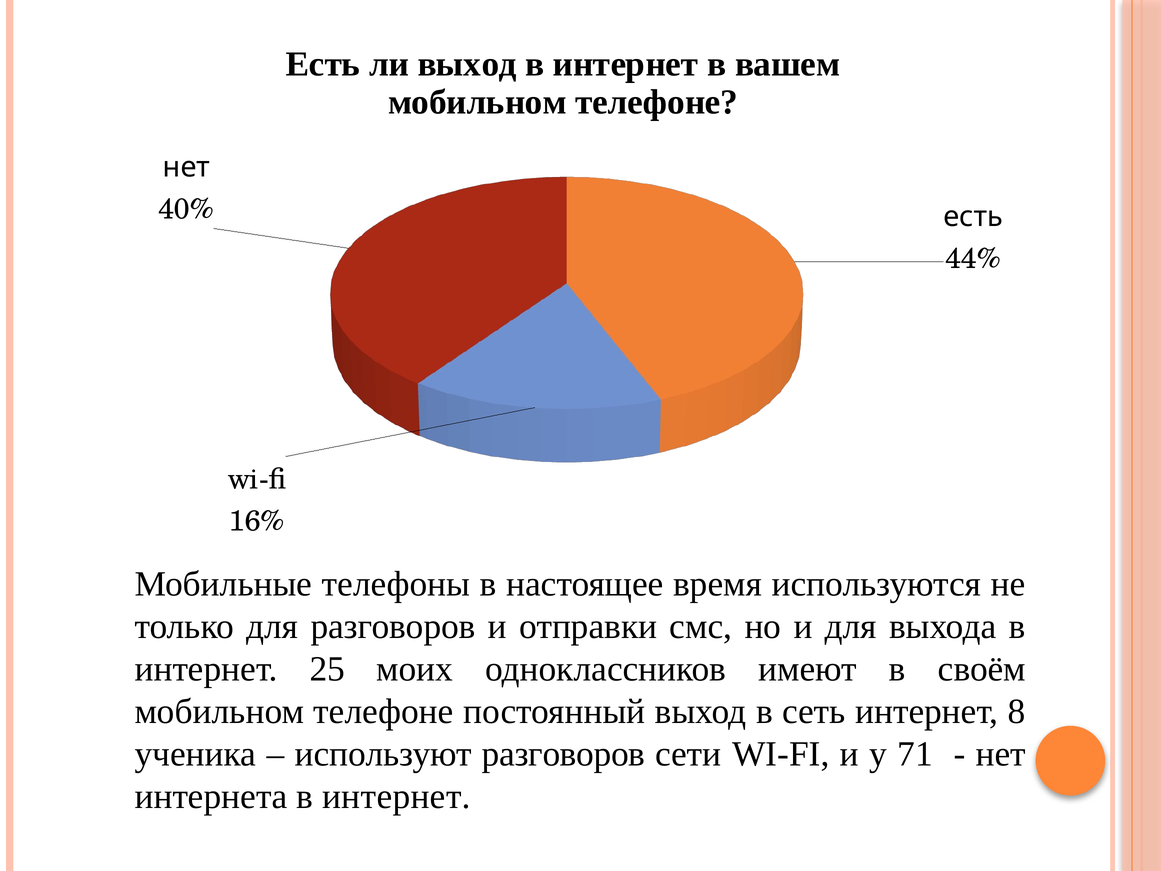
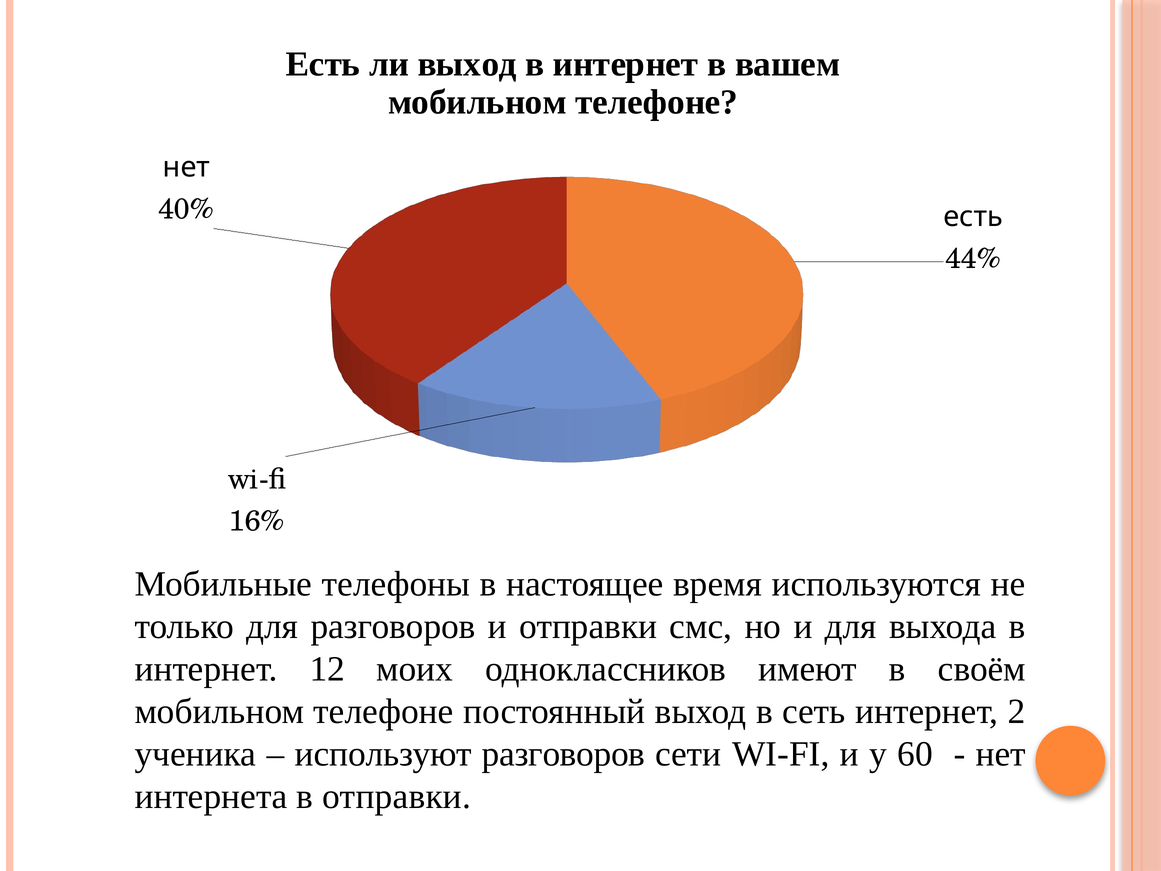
25: 25 -> 12
8: 8 -> 2
71: 71 -> 60
интернета в интернет: интернет -> отправки
